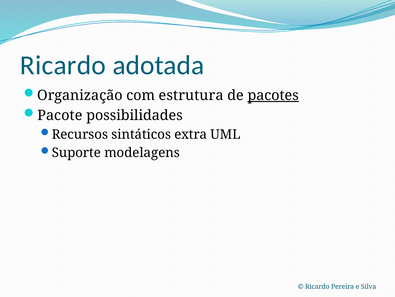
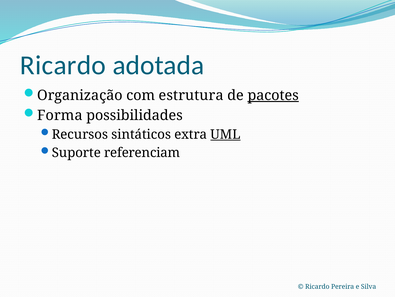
Pacote: Pacote -> Forma
UML underline: none -> present
modelagens: modelagens -> referenciam
